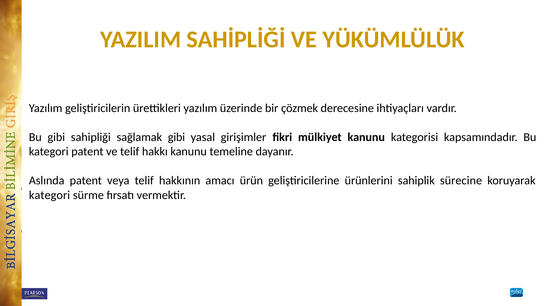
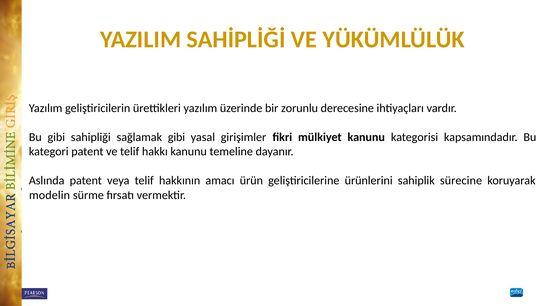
çözmek: çözmek -> zorunlu
kategori at (50, 195): kategori -> modelin
